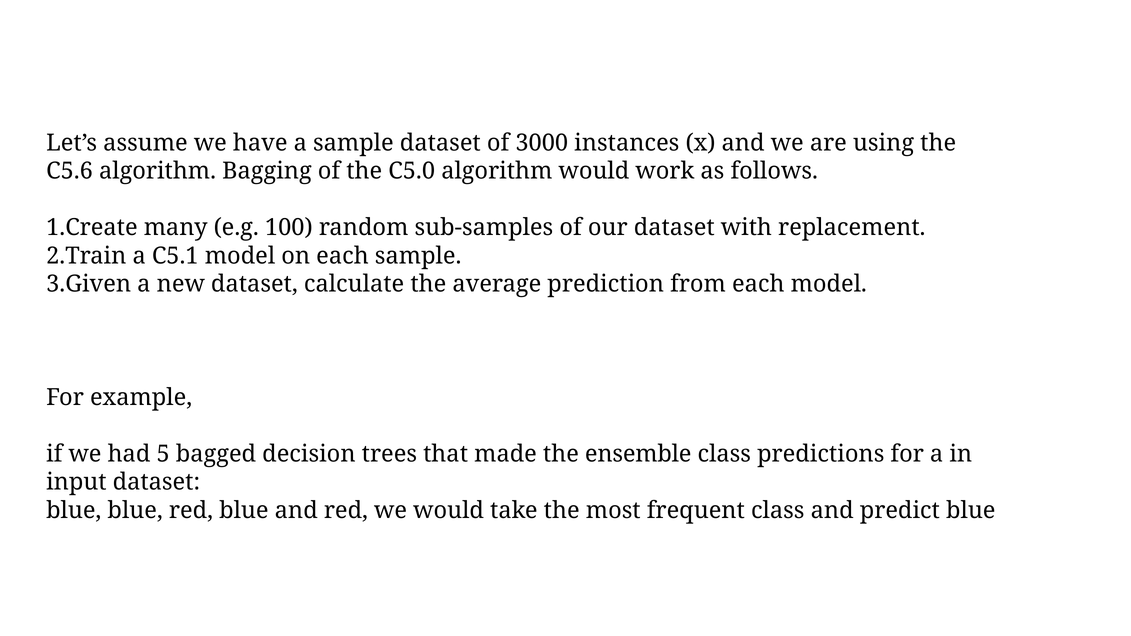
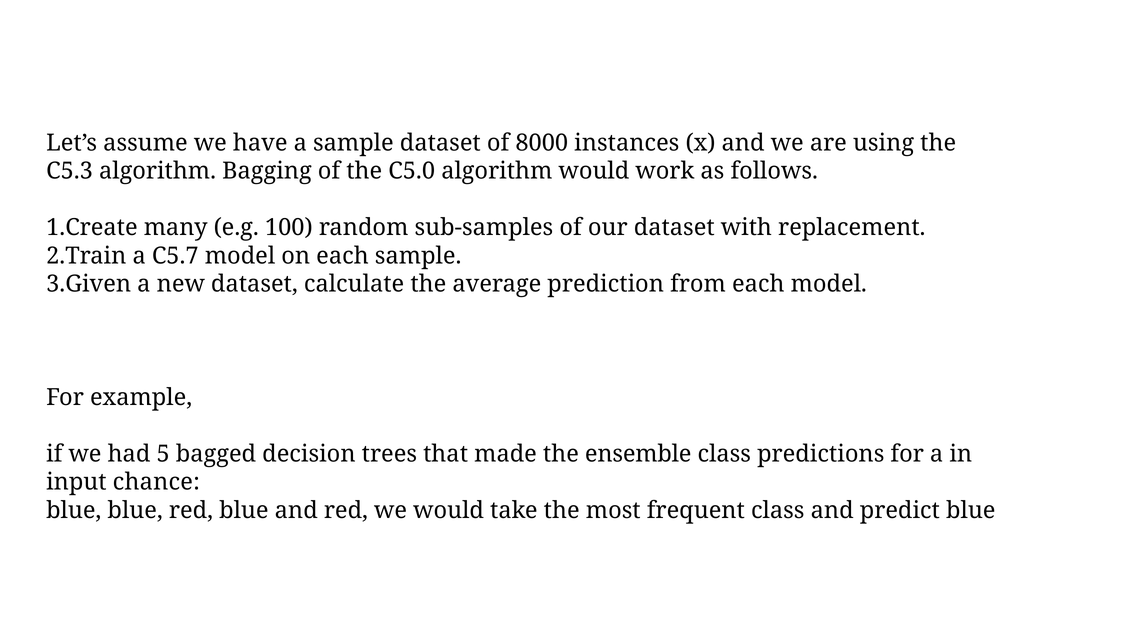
3000: 3000 -> 8000
C5.6: C5.6 -> C5.3
C5.1: C5.1 -> C5.7
input dataset: dataset -> chance
